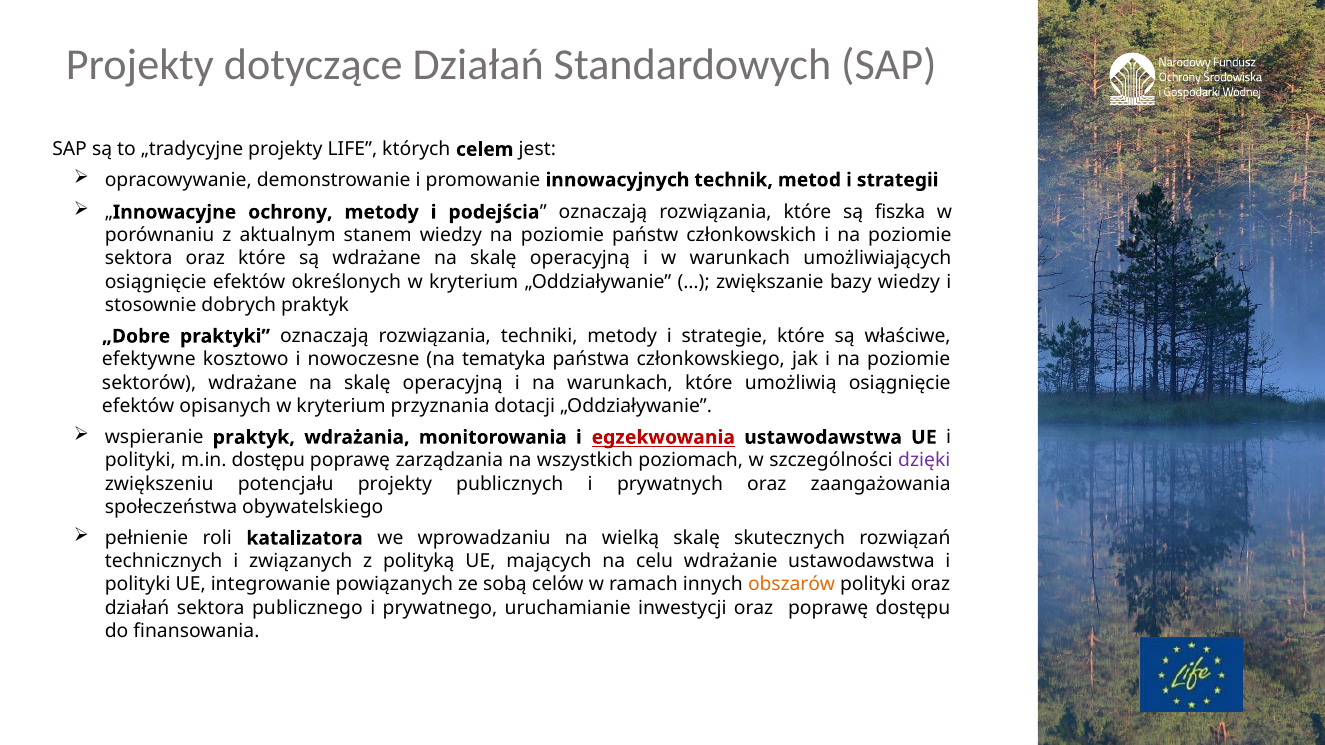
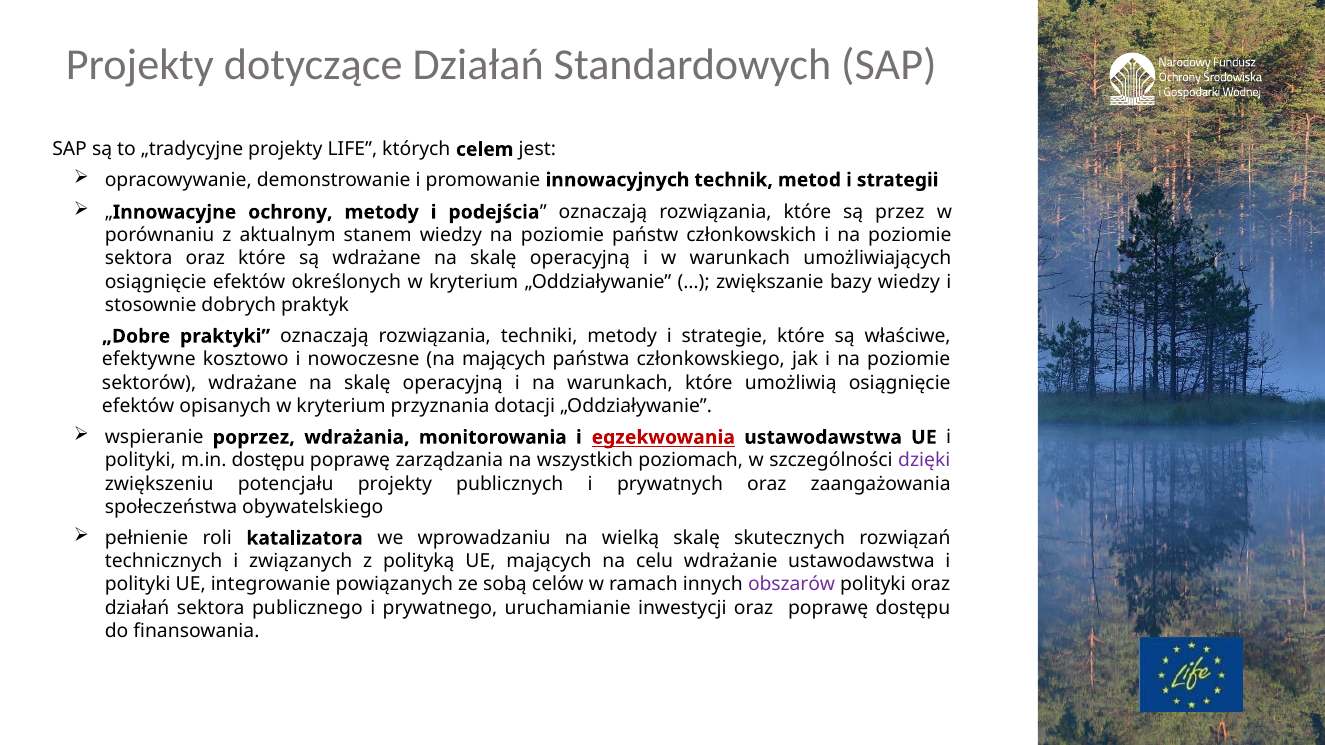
fiszka: fiszka -> przez
na tematyka: tematyka -> mających
wspieranie praktyk: praktyk -> poprzez
obszarów colour: orange -> purple
